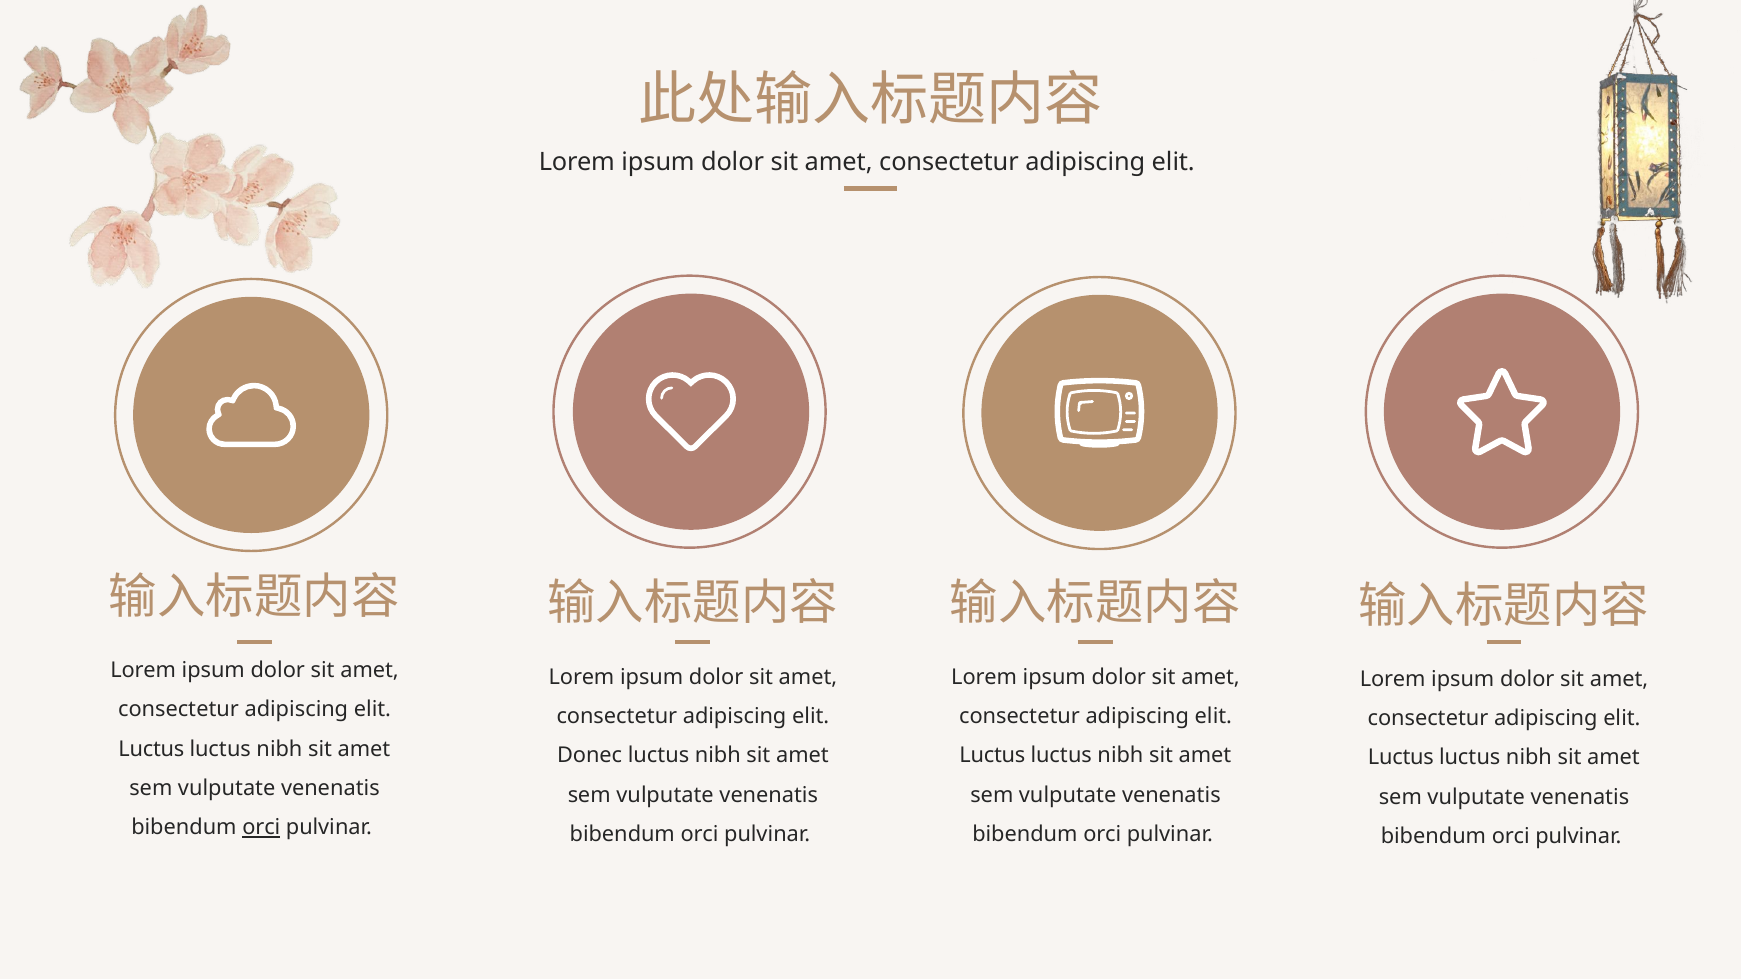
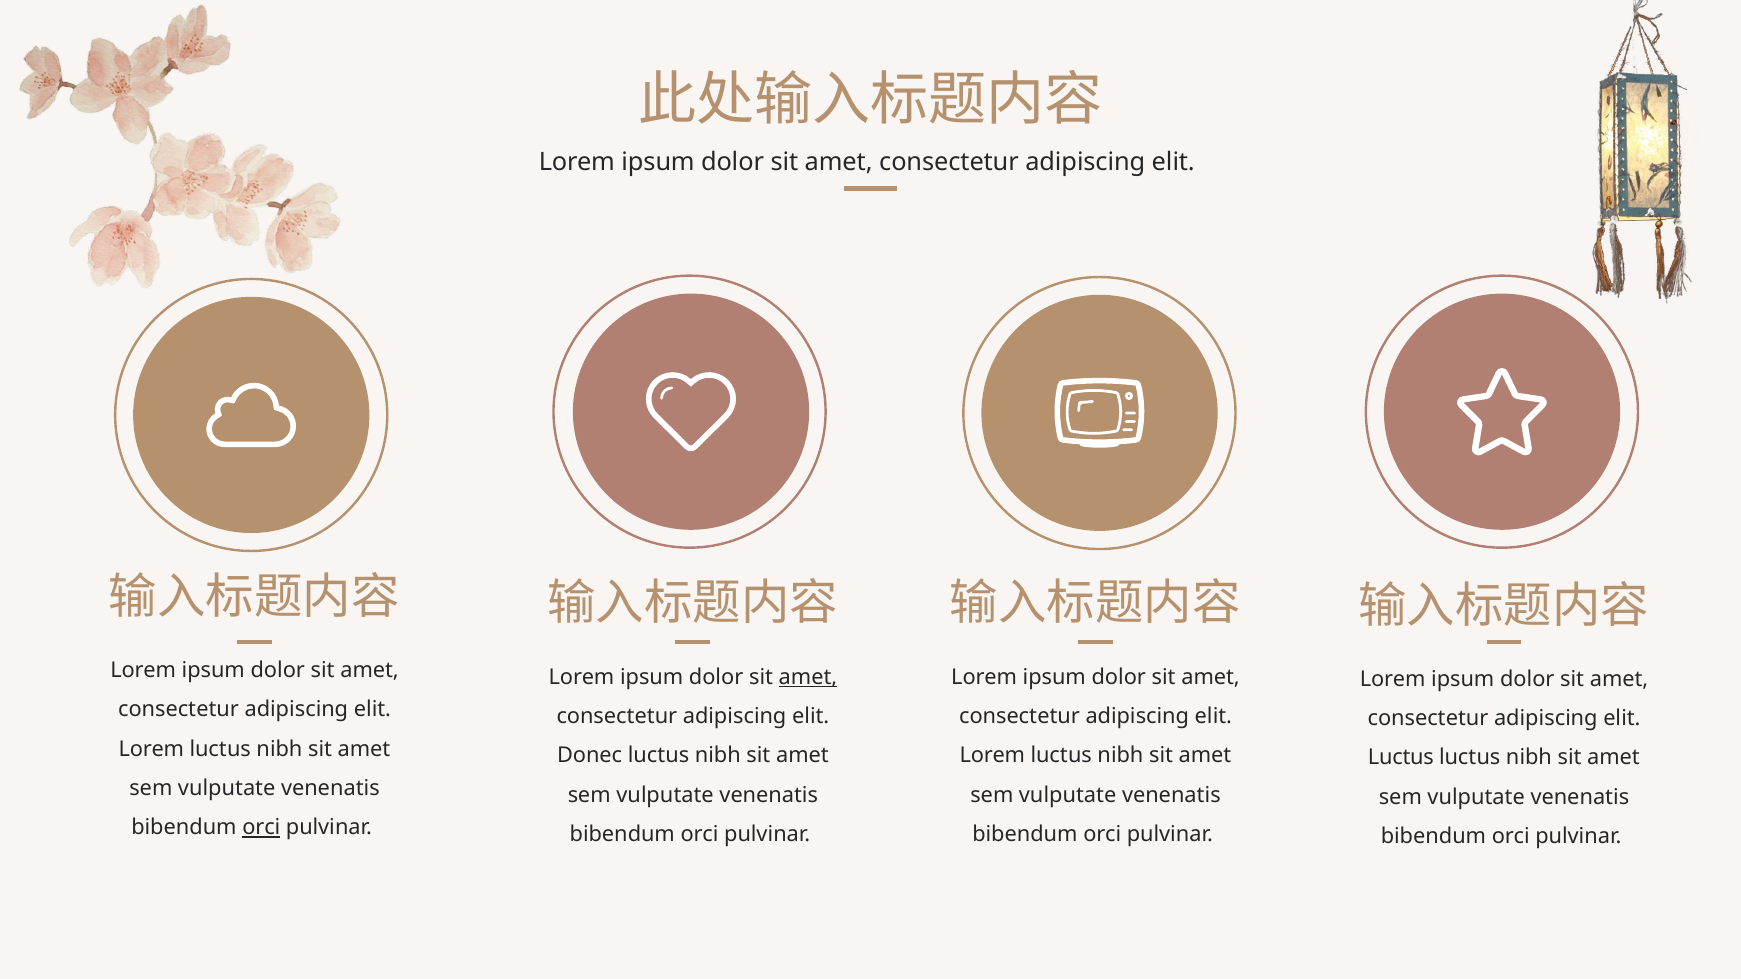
amet at (808, 677) underline: none -> present
Luctus at (151, 749): Luctus -> Lorem
Luctus at (992, 756): Luctus -> Lorem
